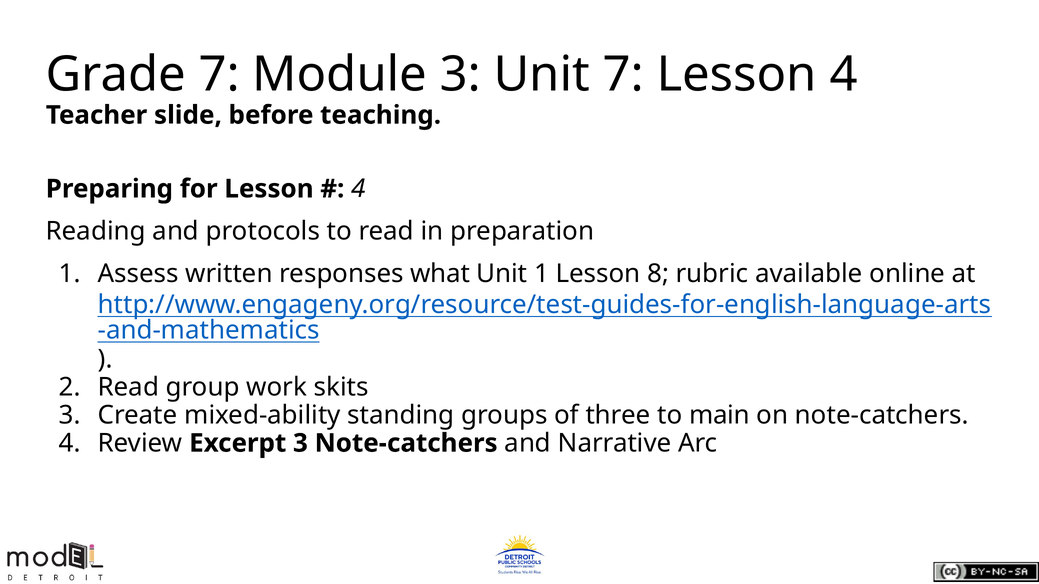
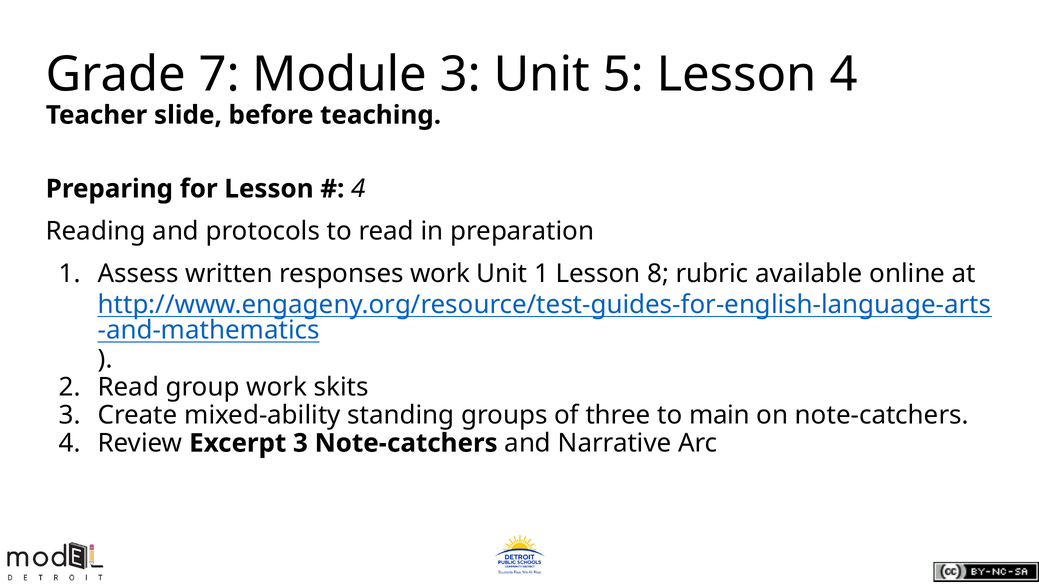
Unit 7: 7 -> 5
responses what: what -> work
